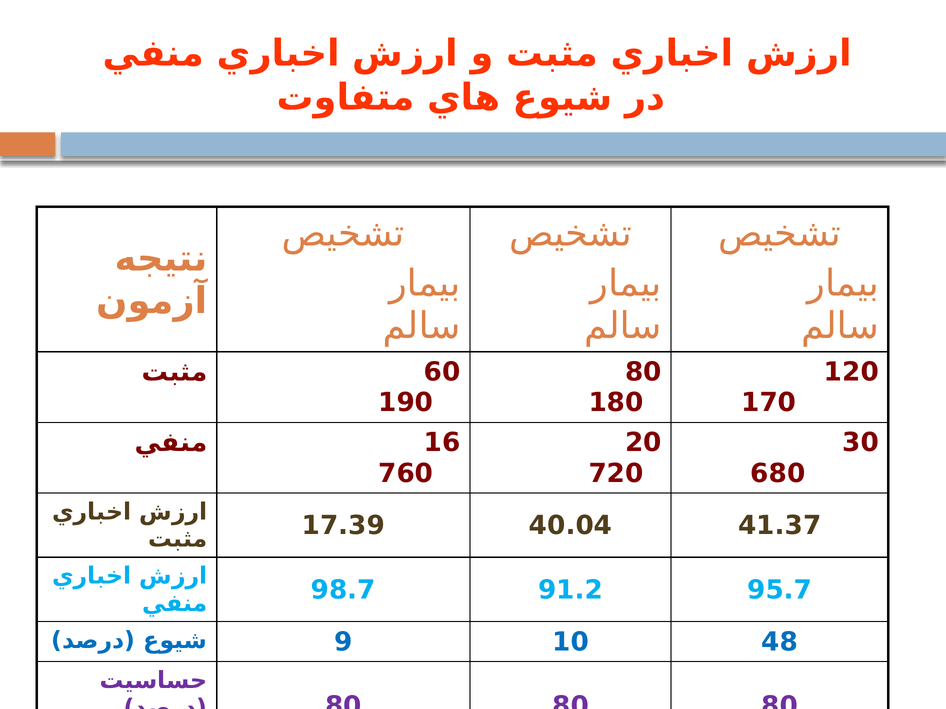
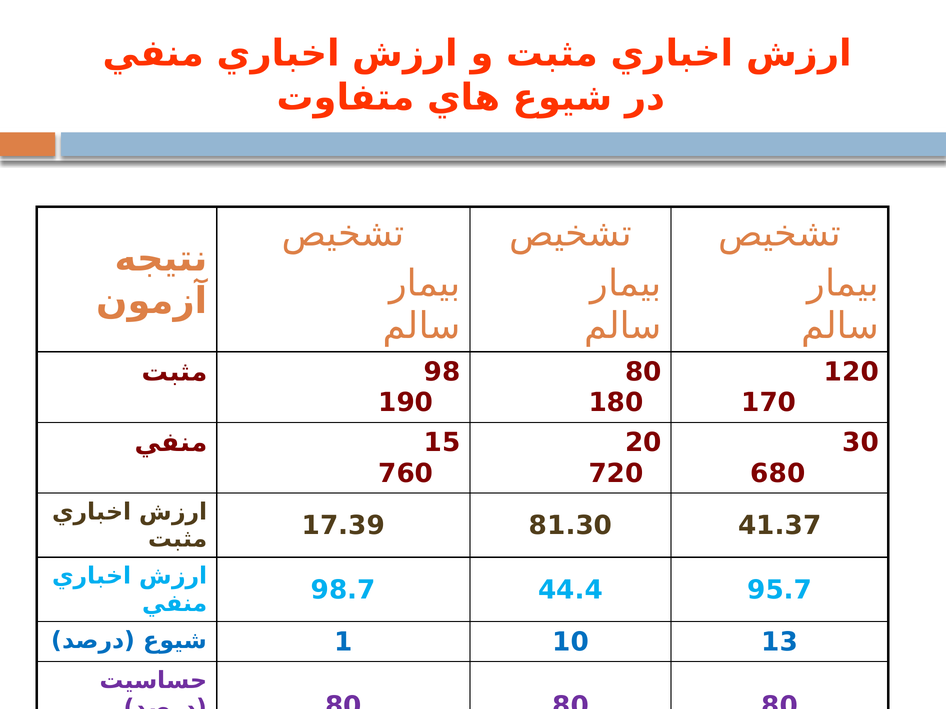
60: 60 -> 98
16: 16 -> 15
40.04: 40.04 -> 81.30
91.2: 91.2 -> 44.4
9: 9 -> 1
48: 48 -> 13
